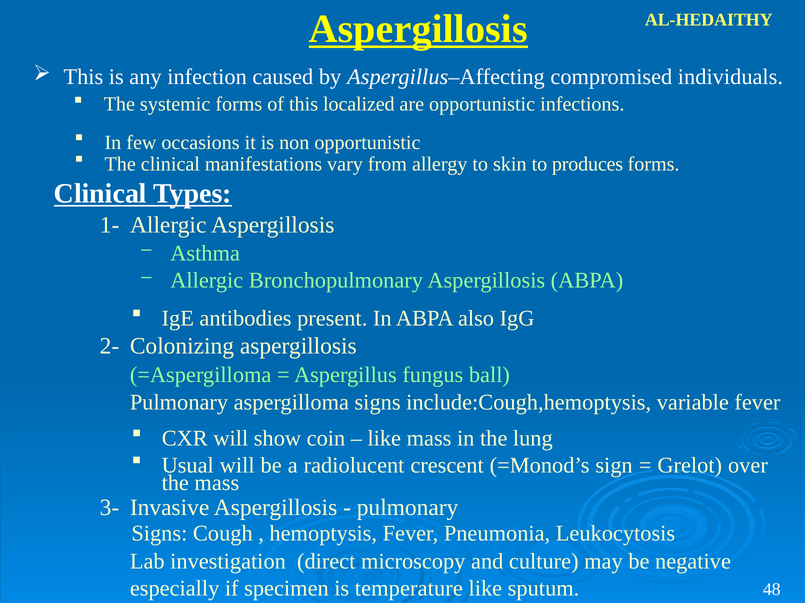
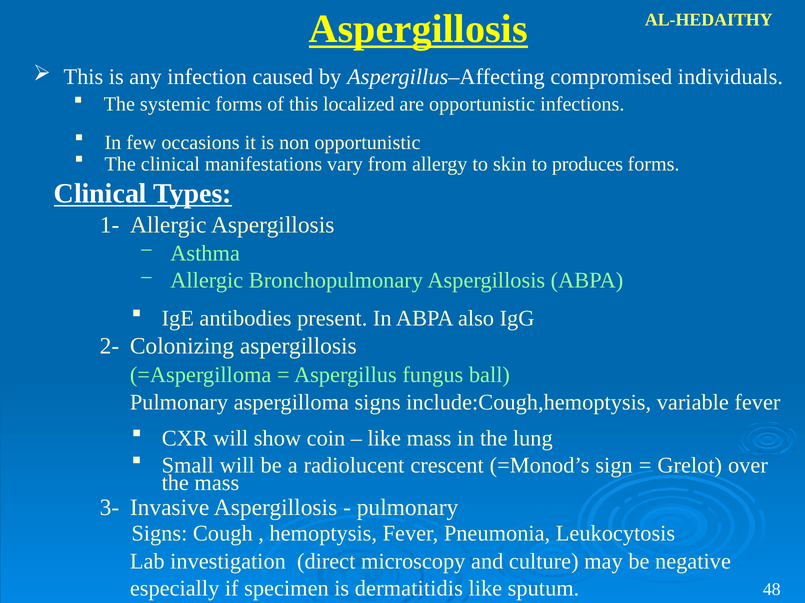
Usual: Usual -> Small
temperature: temperature -> dermatitidis
